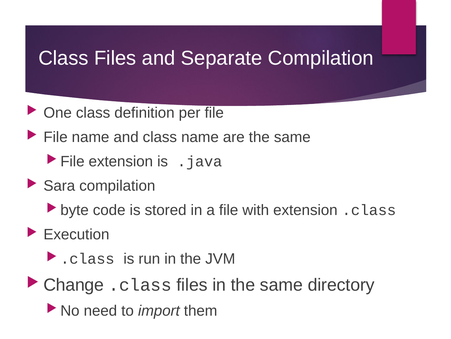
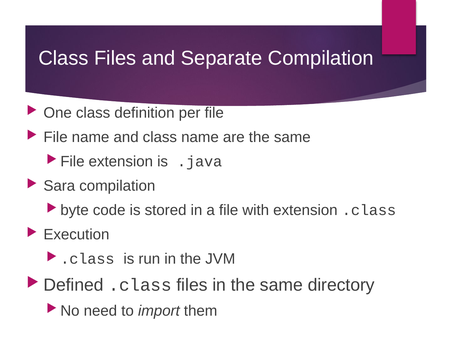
Change: Change -> Defined
